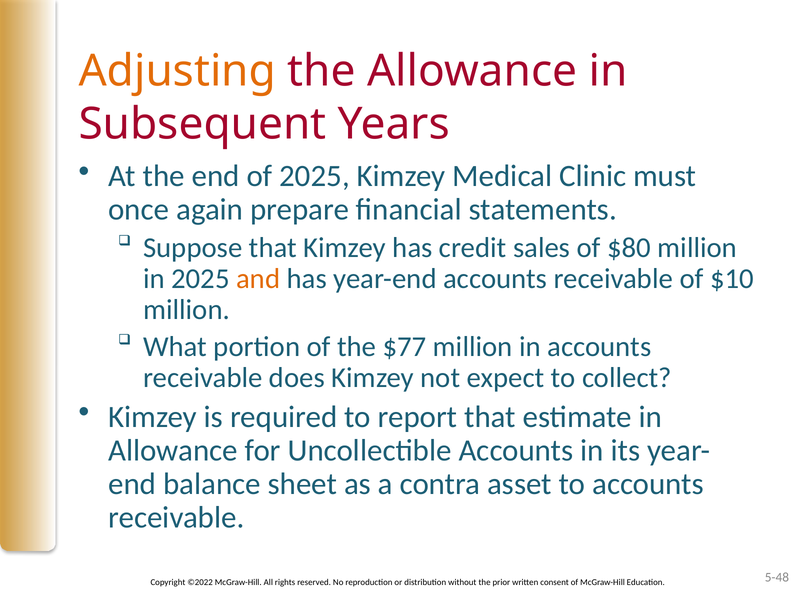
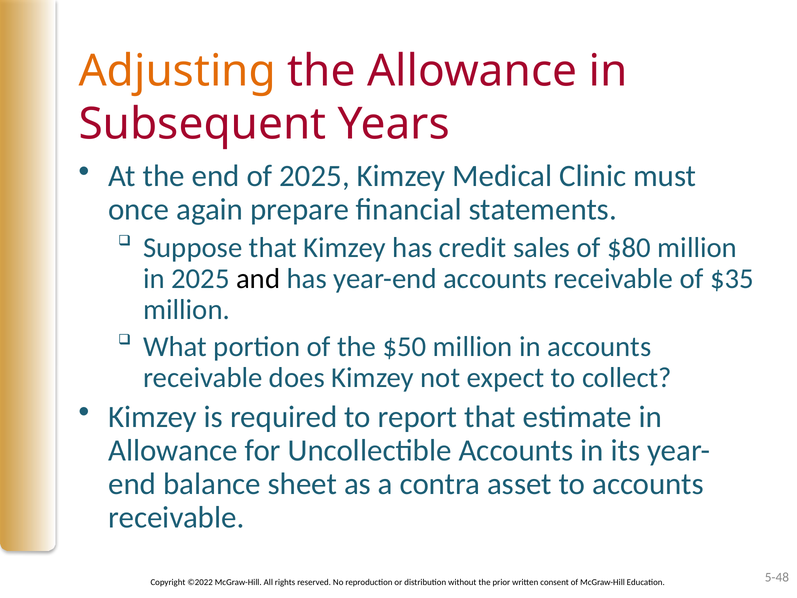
and colour: orange -> black
$10: $10 -> $35
$77: $77 -> $50
